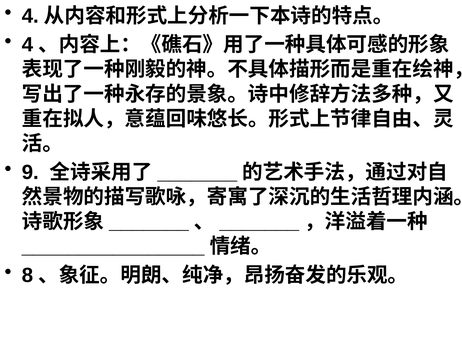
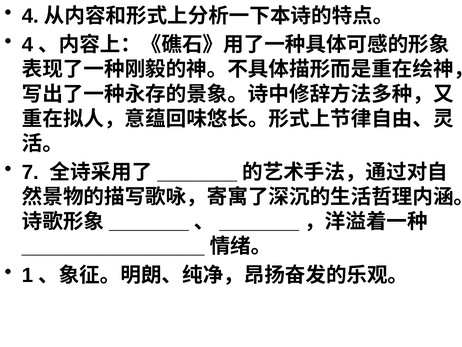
9: 9 -> 7
8: 8 -> 1
